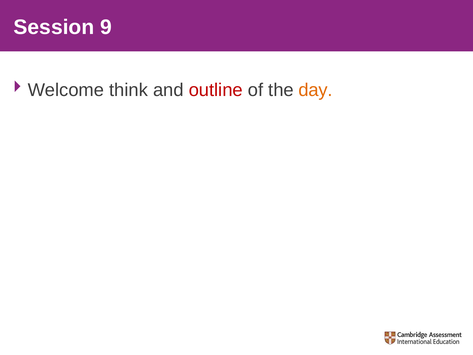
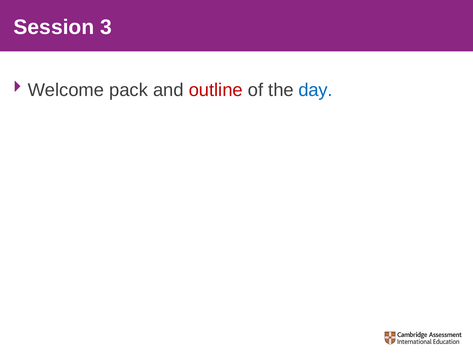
9: 9 -> 3
think: think -> pack
day colour: orange -> blue
